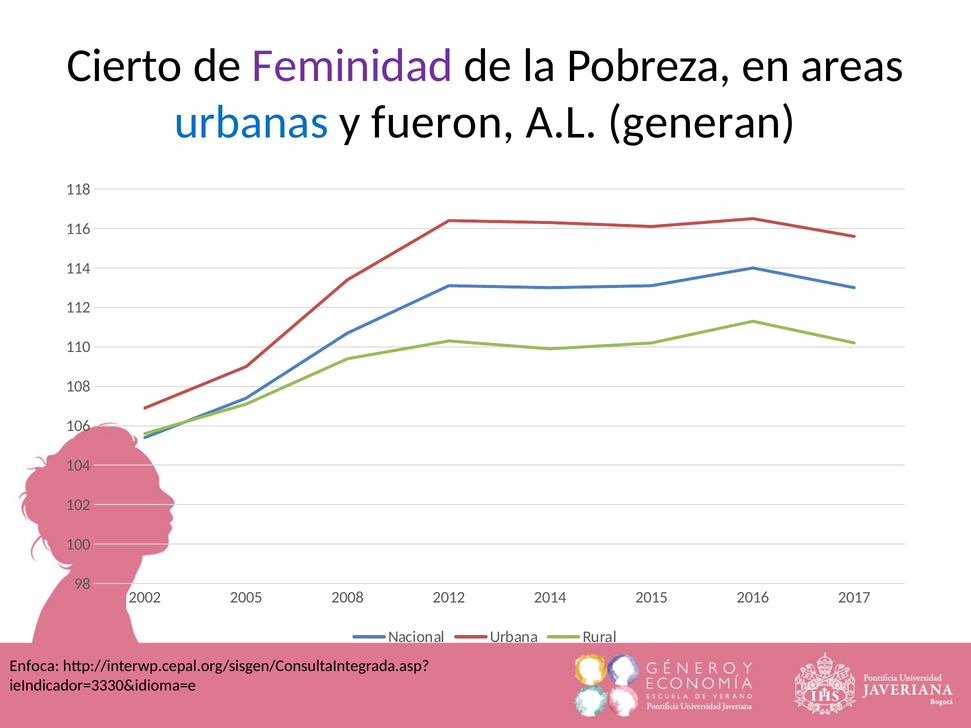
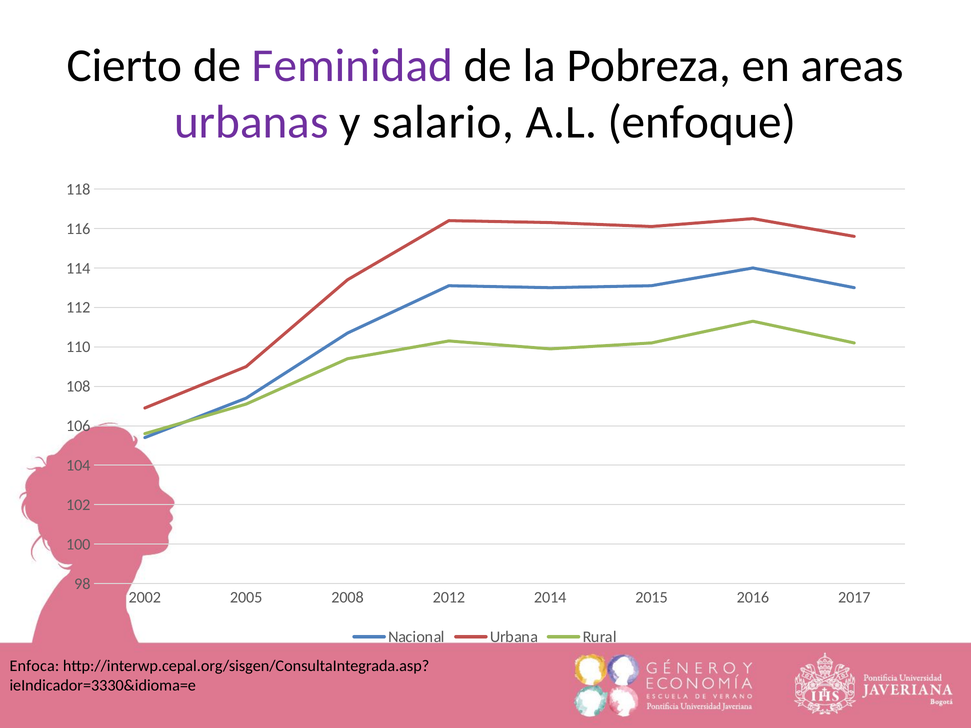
urbanas colour: blue -> purple
fueron: fueron -> salario
generan: generan -> enfoque
